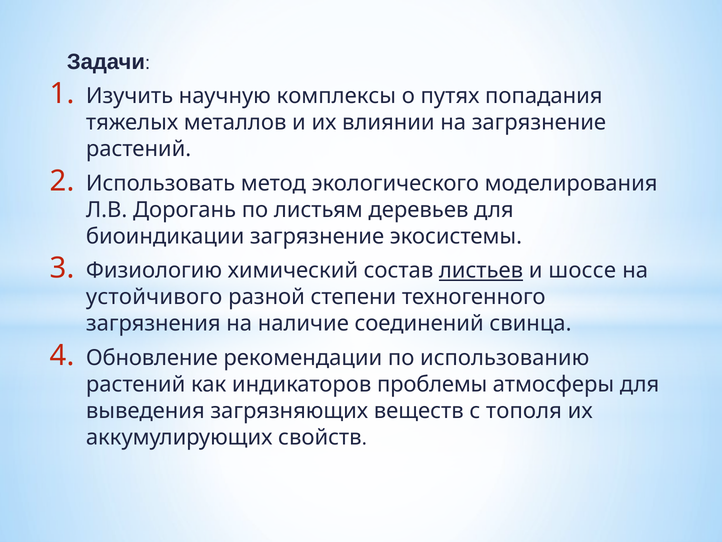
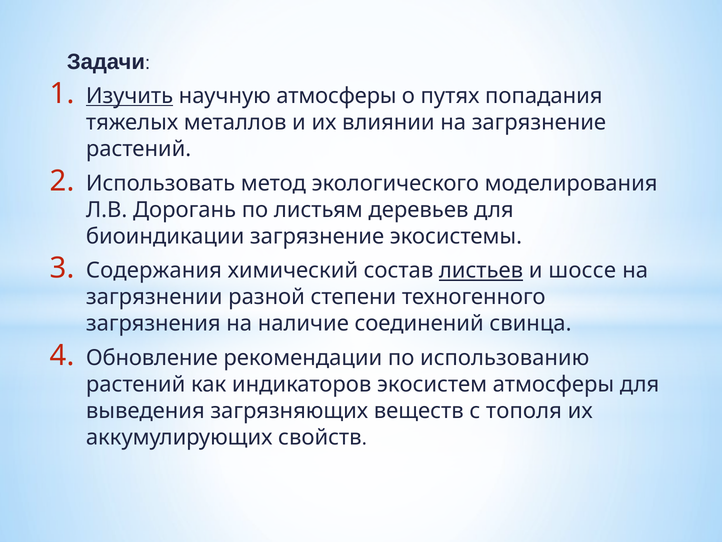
Изучить underline: none -> present
научную комплексы: комплексы -> атмосферы
Физиологию: Физиологию -> Содержания
устойчивого: устойчивого -> загрязнении
проблемы: проблемы -> экосистем
